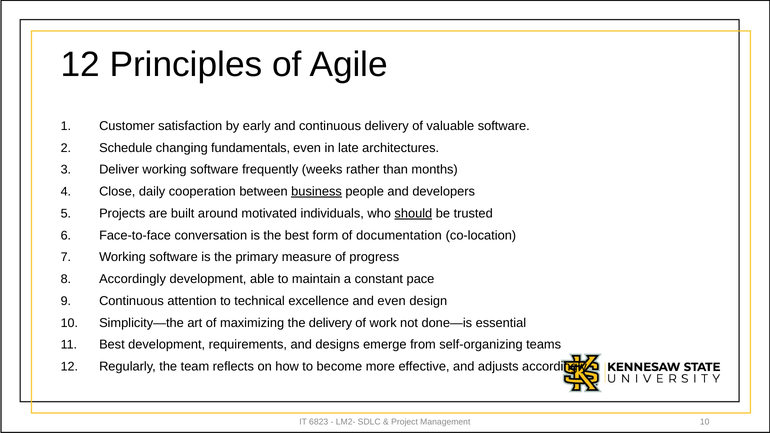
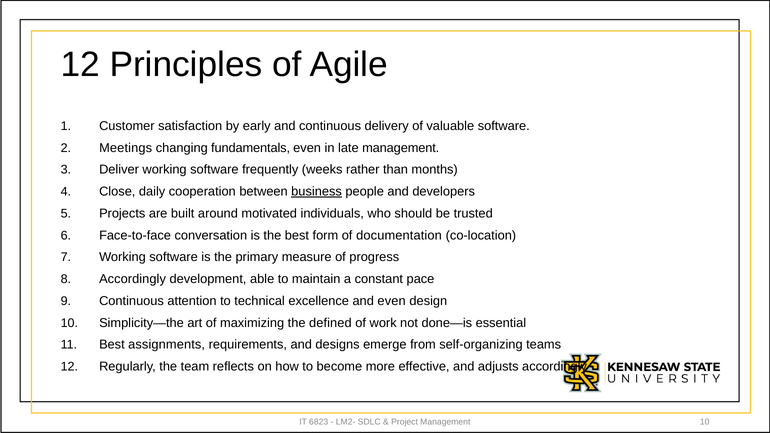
Schedule: Schedule -> Meetings
late architectures: architectures -> management
should underline: present -> none
the delivery: delivery -> defined
Best development: development -> assignments
